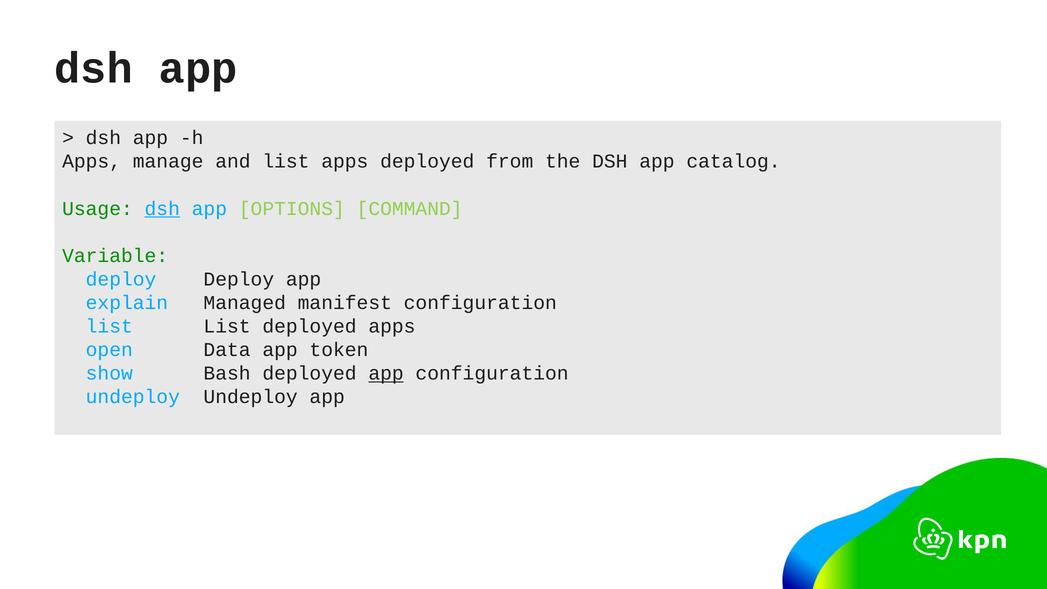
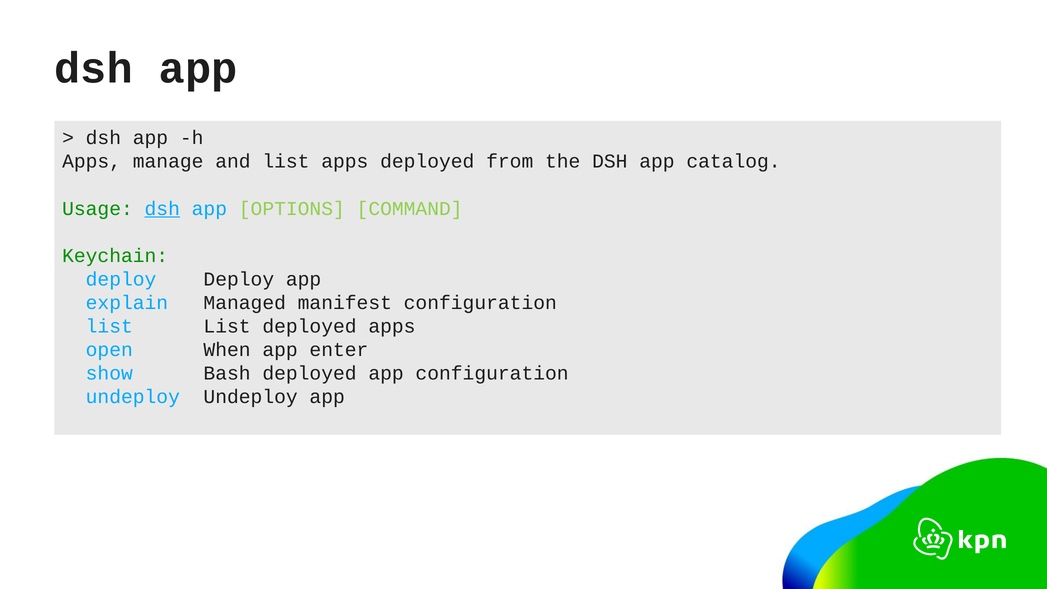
Variable: Variable -> Keychain
Data: Data -> When
token: token -> enter
app at (386, 373) underline: present -> none
